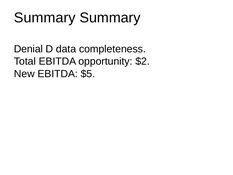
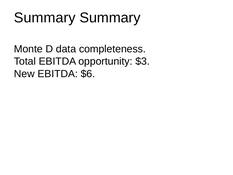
Denial: Denial -> Monte
$2: $2 -> $3
$5: $5 -> $6
